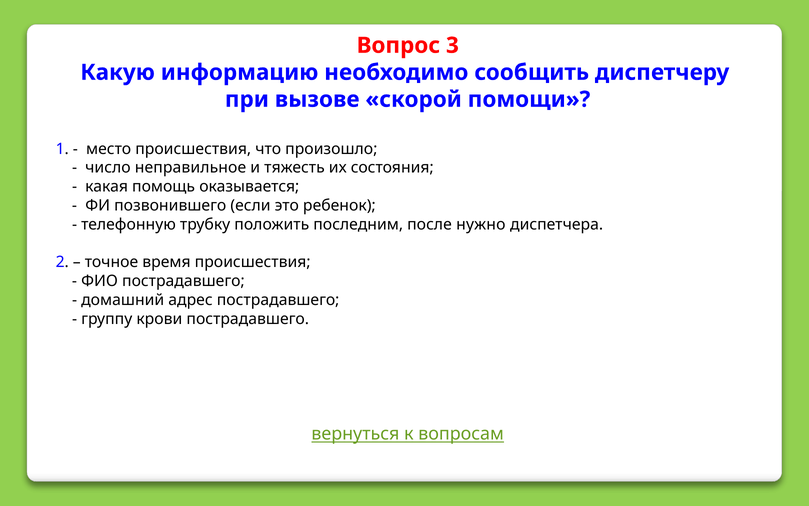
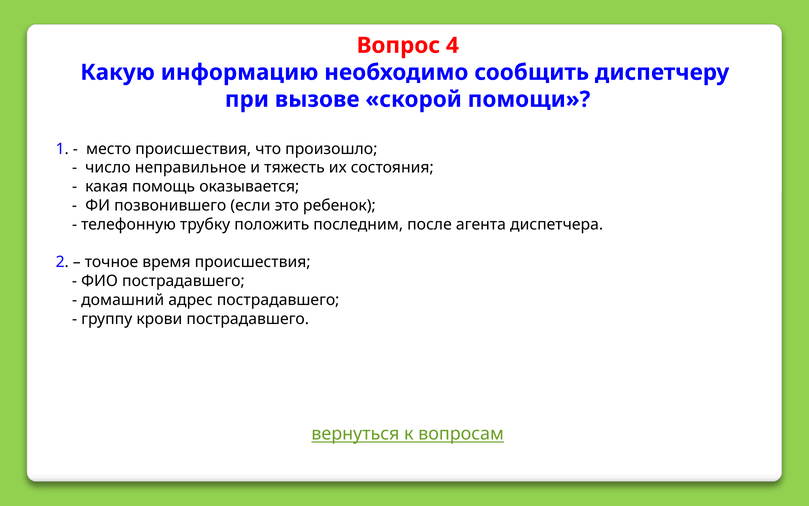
3: 3 -> 4
нужно: нужно -> агента
